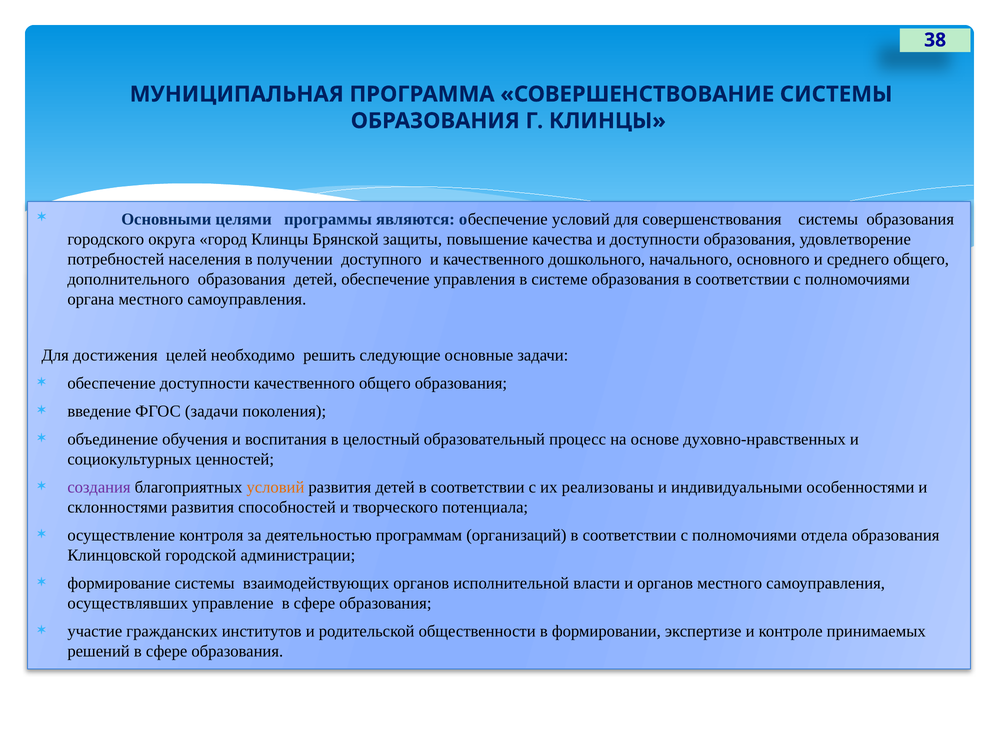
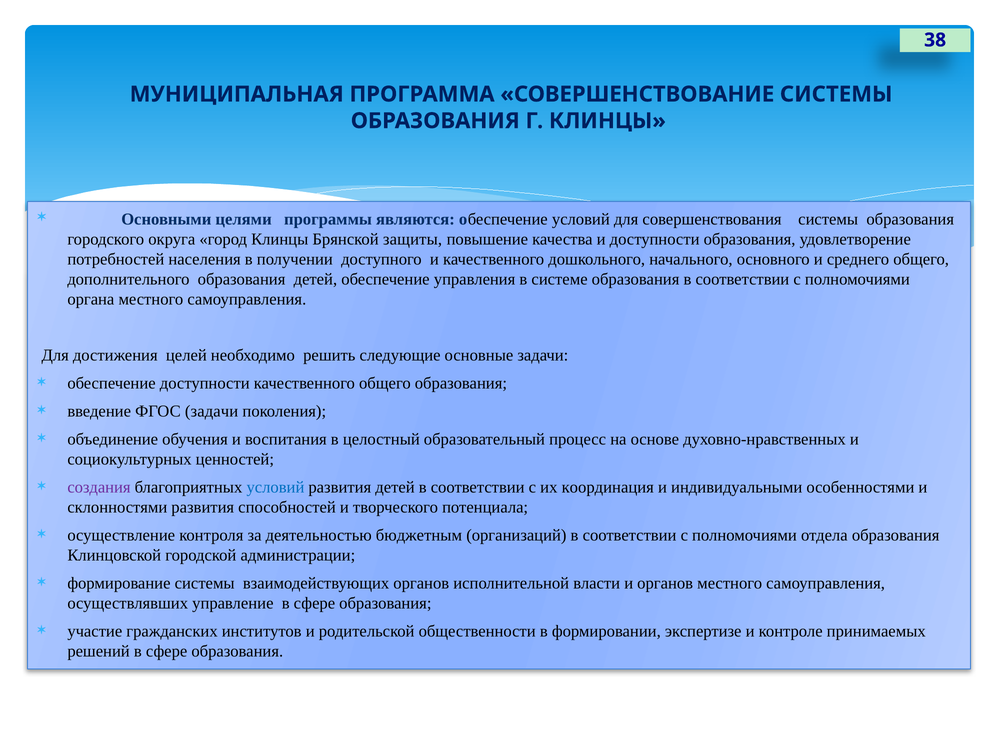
условий at (275, 487) colour: orange -> blue
реализованы: реализованы -> координация
программам: программам -> бюджетным
